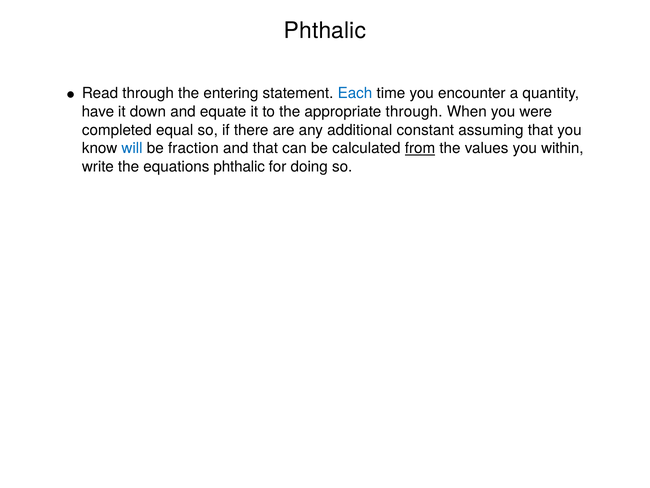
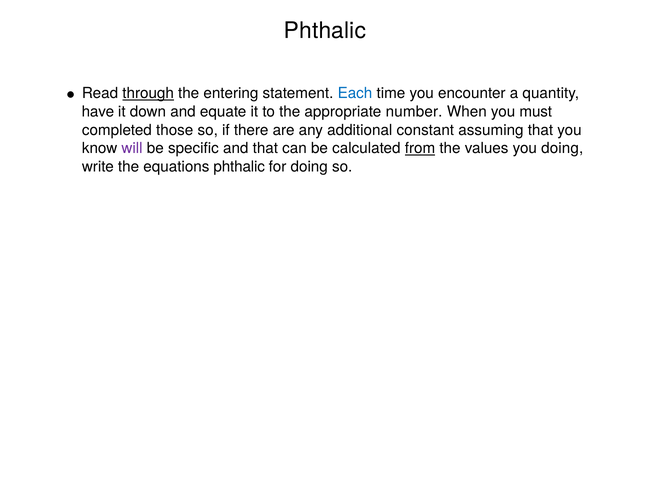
through at (148, 93) underline: none -> present
appropriate through: through -> number
were: were -> must
equal: equal -> those
will colour: blue -> purple
fraction: fraction -> specific
you within: within -> doing
